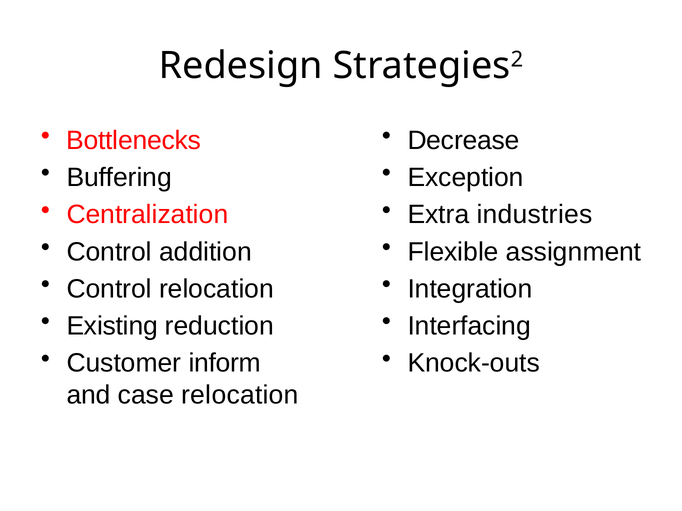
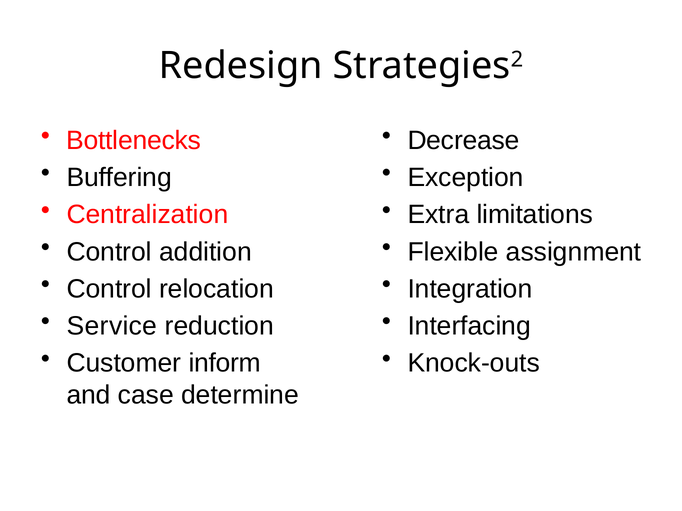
industries: industries -> limitations
Existing: Existing -> Service
case relocation: relocation -> determine
